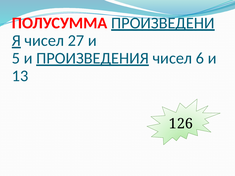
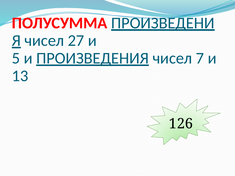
6: 6 -> 7
